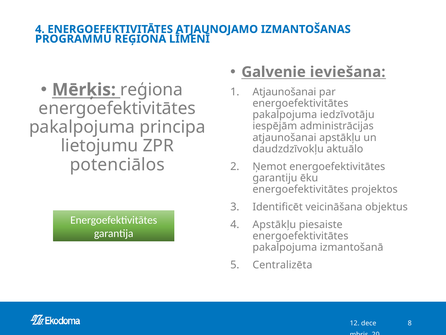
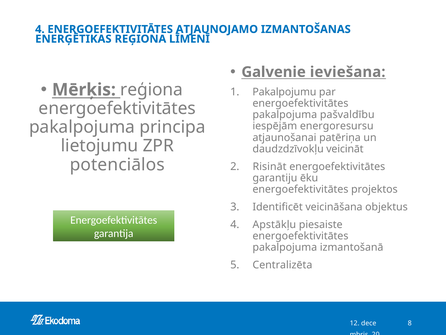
PROGRAMMU: PROGRAMMU -> ENERĢĒTIKAS
Atjaunošanai at (284, 92): Atjaunošanai -> Pakalpojumu
iedzīvotāju: iedzīvotāju -> pašvaldību
administrācijas: administrācijas -> energoresursu
atjaunošanai apstākļu: apstākļu -> patēriņa
aktuālo: aktuālo -> veicināt
Ņemot: Ņemot -> Risināt
